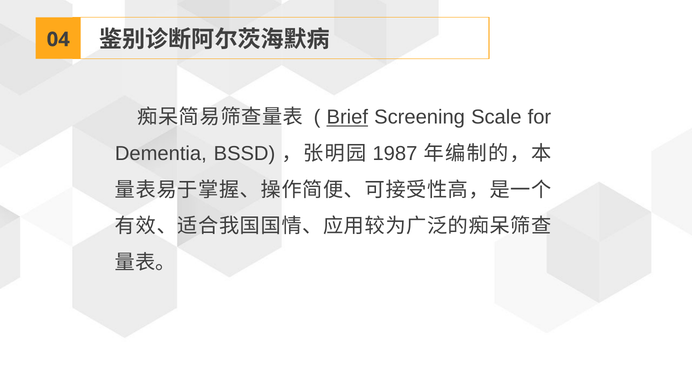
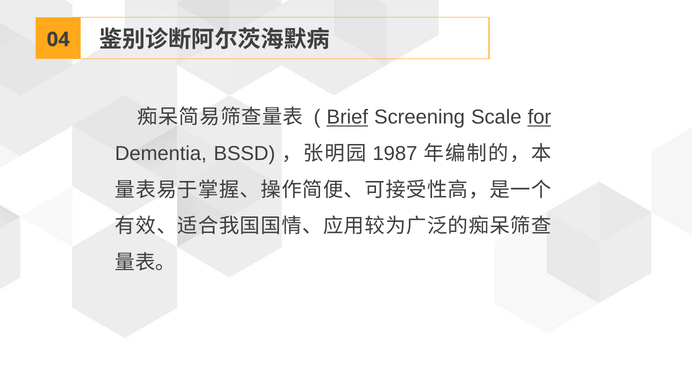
for underline: none -> present
